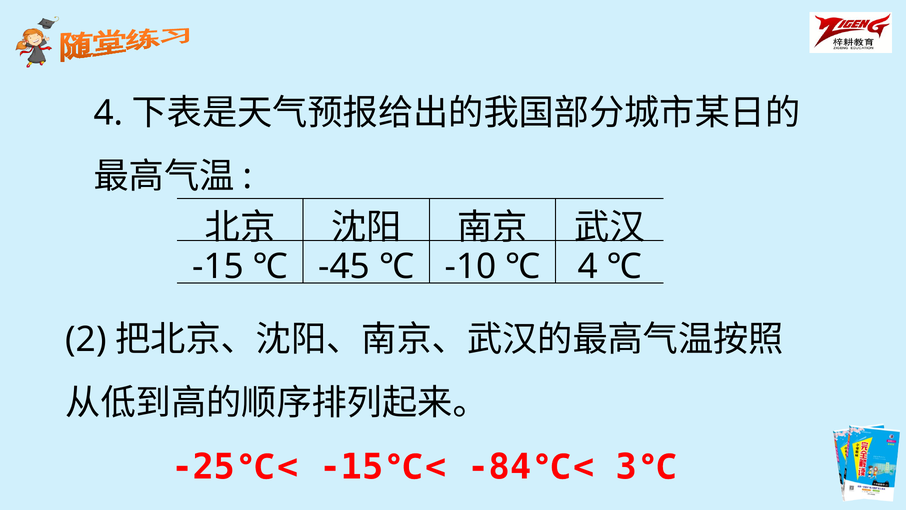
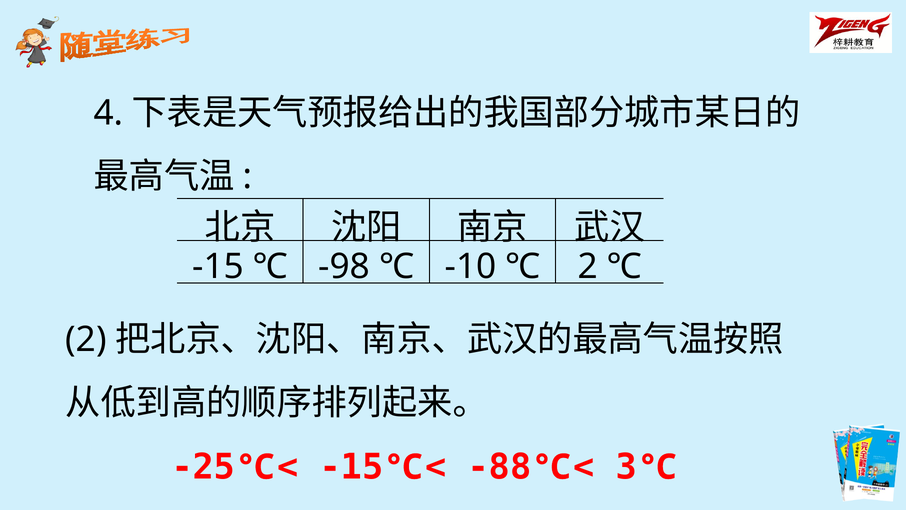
-45: -45 -> -98
4 at (588, 266): 4 -> 2
-84: -84 -> -88
